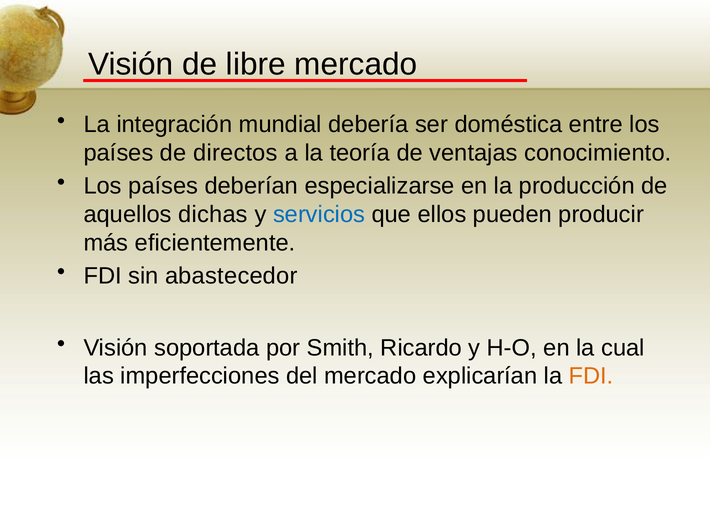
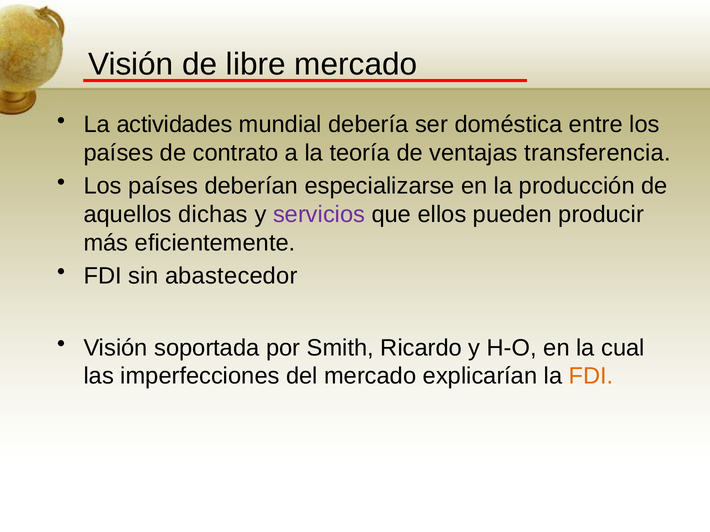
integración: integración -> actividades
directos: directos -> contrato
conocimiento: conocimiento -> transferencia
servicios colour: blue -> purple
